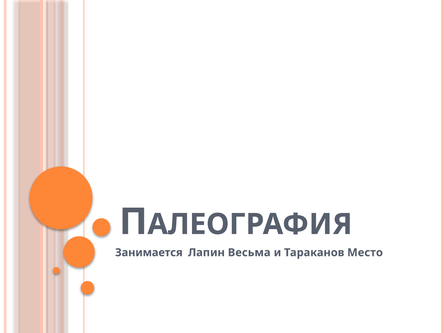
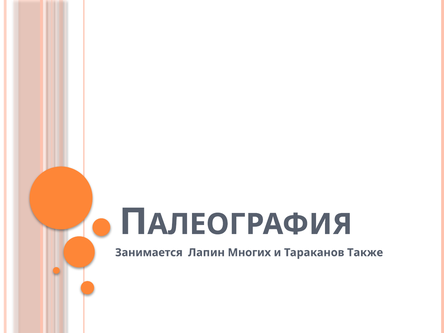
Весьма: Весьма -> Многих
Место: Место -> Также
